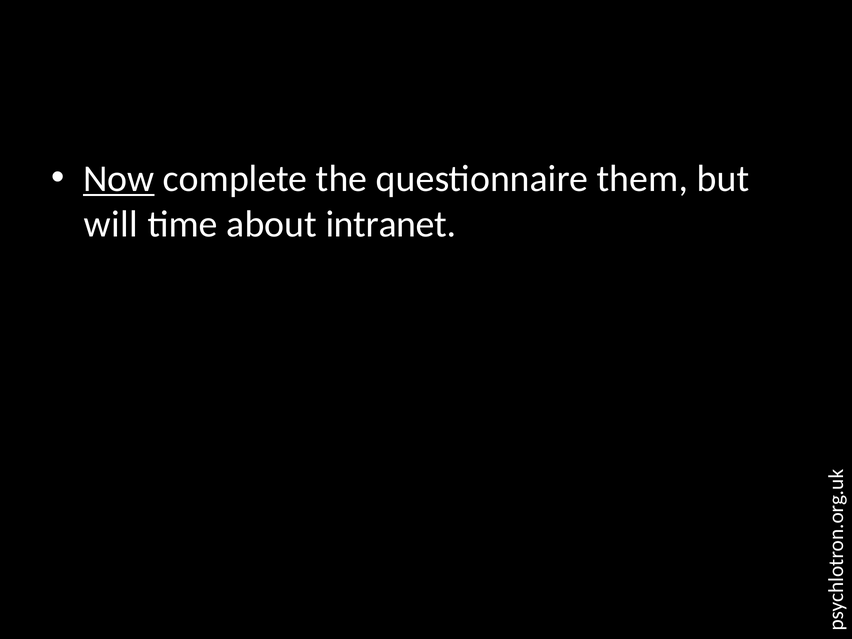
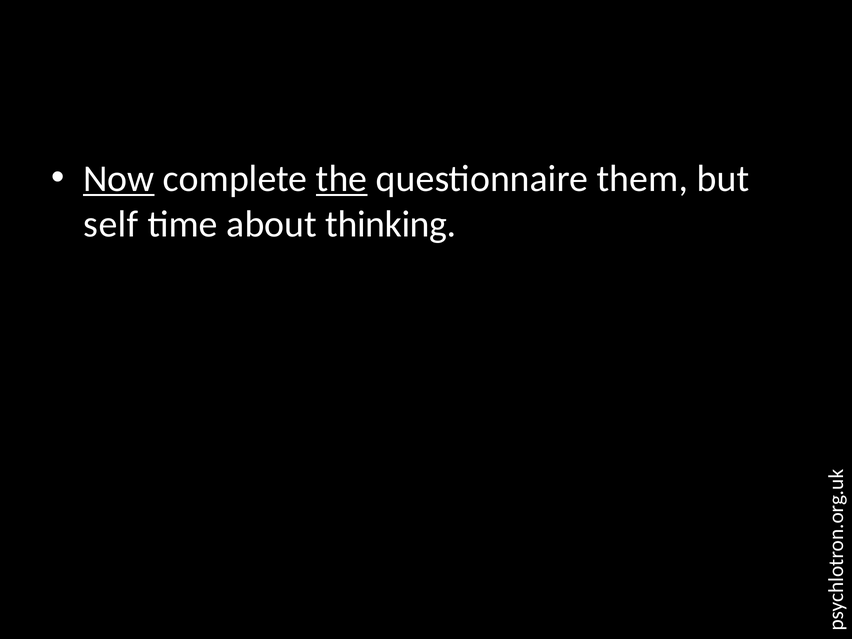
the underline: none -> present
will: will -> self
intranet: intranet -> thinking
